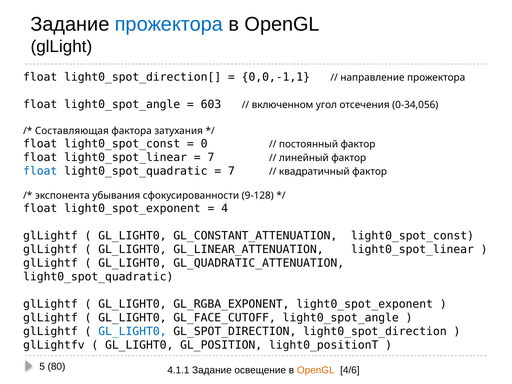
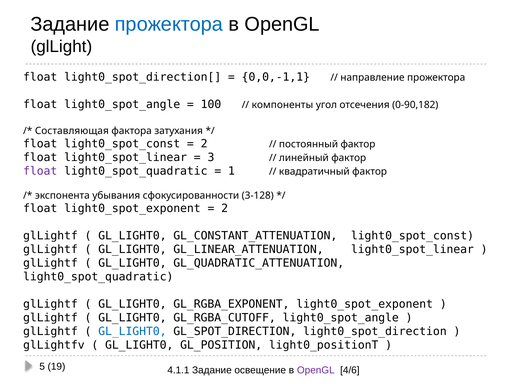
603: 603 -> 100
включенном: включенном -> компоненты
0-34,056: 0-34,056 -> 0-90,182
0 at (204, 144): 0 -> 2
7 at (211, 157): 7 -> 3
float at (40, 171) colour: blue -> purple
7 at (231, 171): 7 -> 1
9-128: 9-128 -> 3-128
4 at (225, 209): 4 -> 2
GL_FACE_CUTOFF: GL_FACE_CUTOFF -> GL_RGBA_CUTOFF
80: 80 -> 19
OpenGL at (316, 370) colour: orange -> purple
